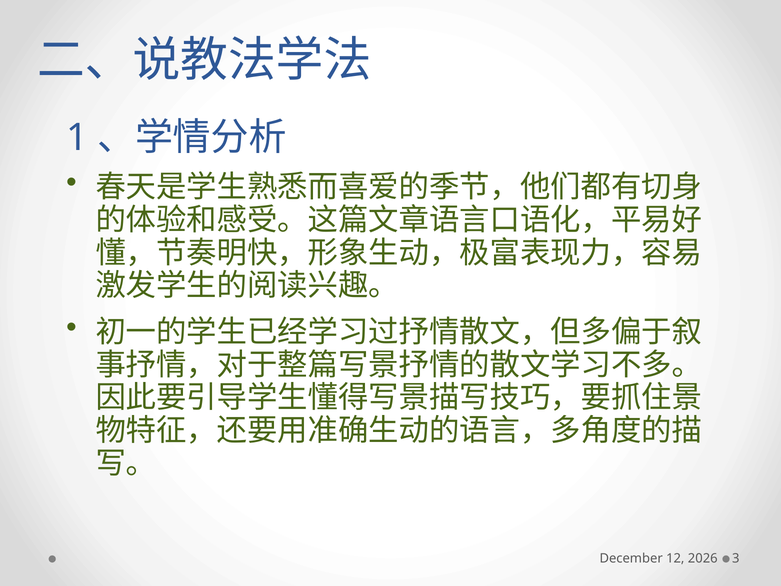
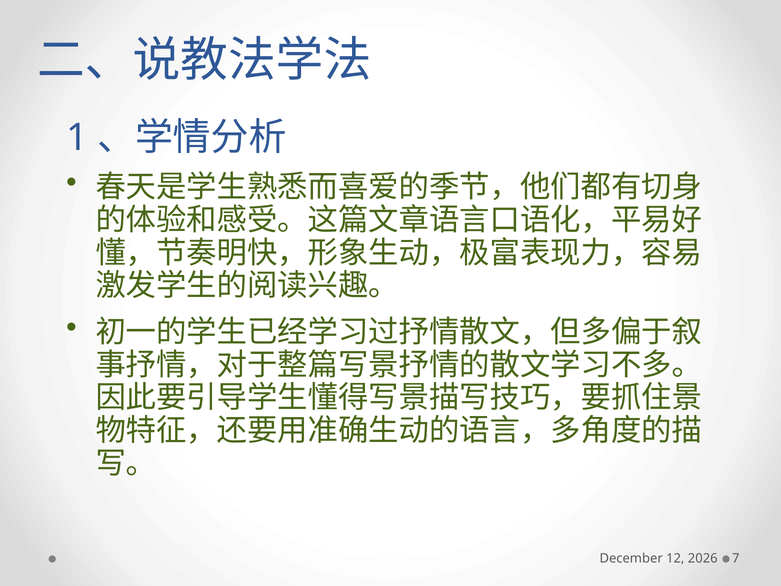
3: 3 -> 7
